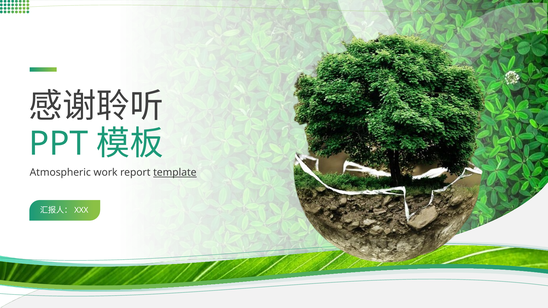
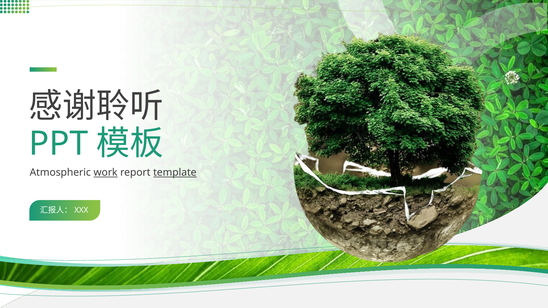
work underline: none -> present
